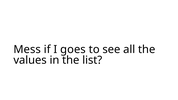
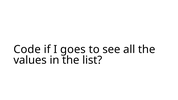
Mess: Mess -> Code
